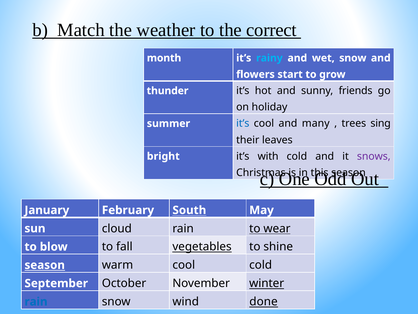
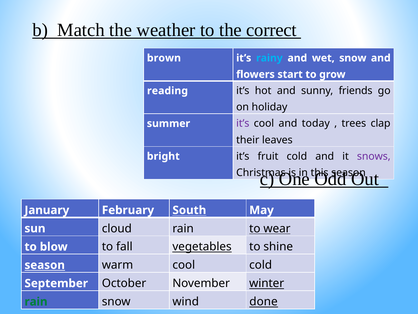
month: month -> brown
thunder: thunder -> reading
it’s at (243, 123) colour: blue -> purple
many: many -> today
sing: sing -> clap
with: with -> fruit
rain at (36, 301) colour: blue -> green
